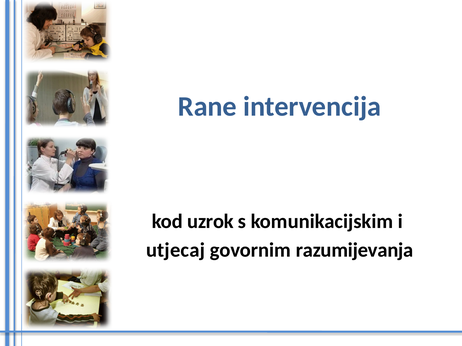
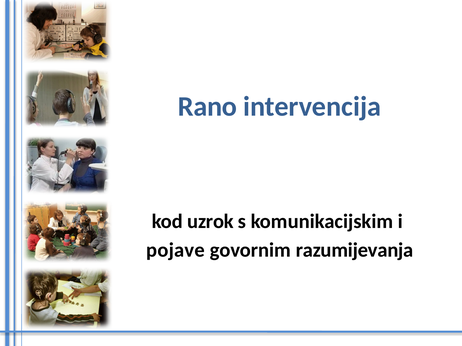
Rane: Rane -> Rano
utjecaj: utjecaj -> pojave
